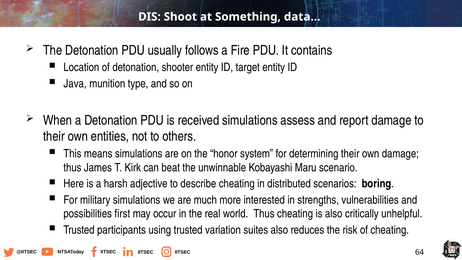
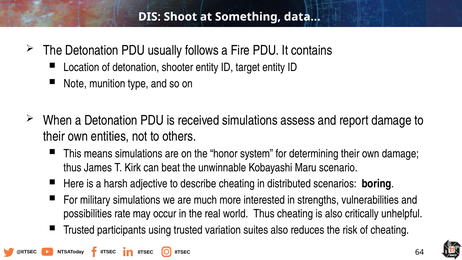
Java: Java -> Note
first: first -> rate
